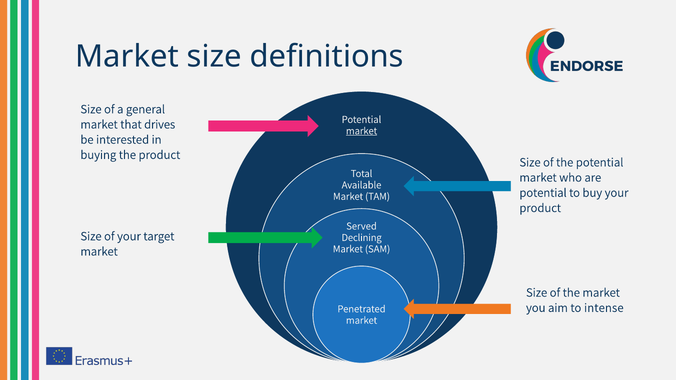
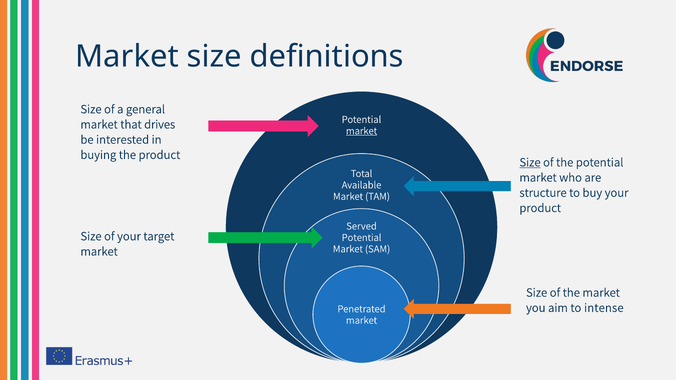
Size at (530, 162) underline: none -> present
potential at (543, 193): potential -> structure
Declining at (362, 238): Declining -> Potential
